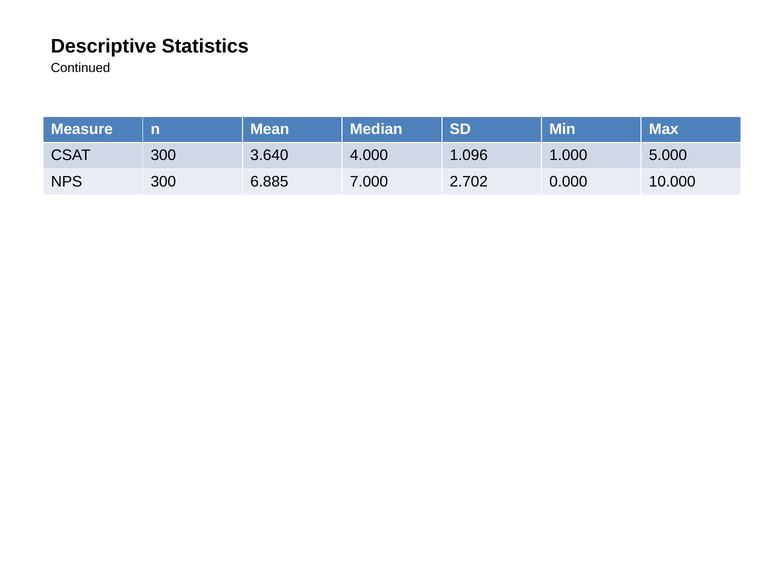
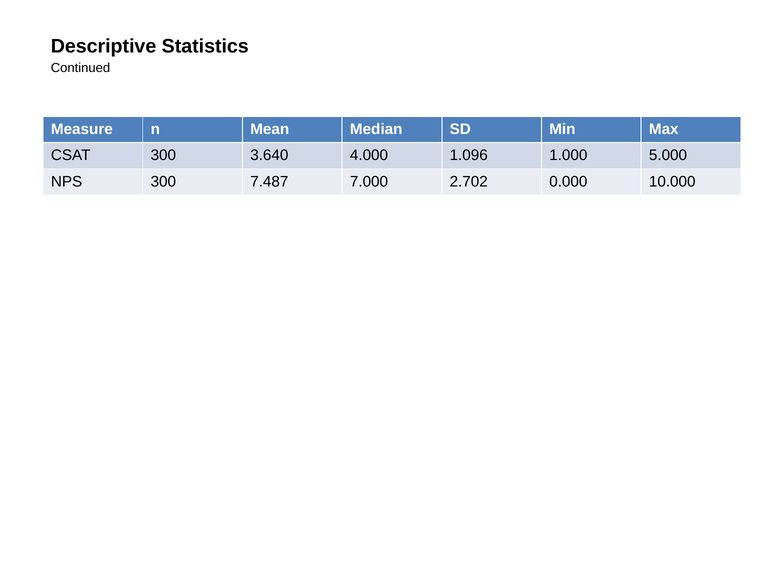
6.885: 6.885 -> 7.487
